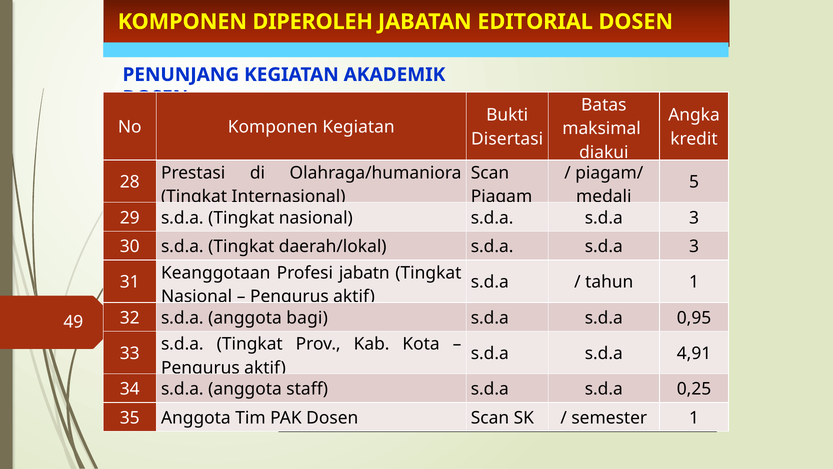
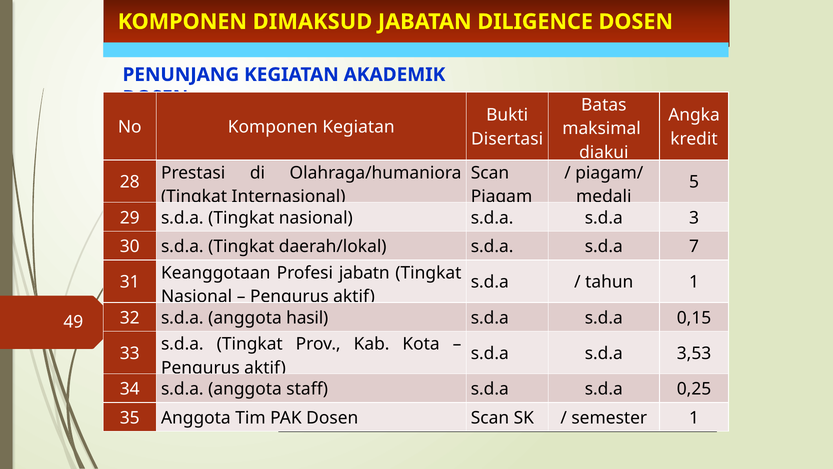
DIPEROLEH: DIPEROLEH -> DIMAKSUD
EDITORIAL: EDITORIAL -> DILIGENCE
daerah/lokal s.d.a s.d.a 3: 3 -> 7
bagi: bagi -> hasil
0,95: 0,95 -> 0,15
4,91: 4,91 -> 3,53
